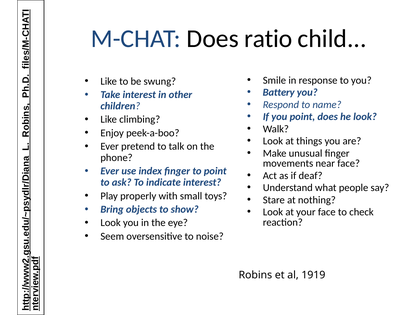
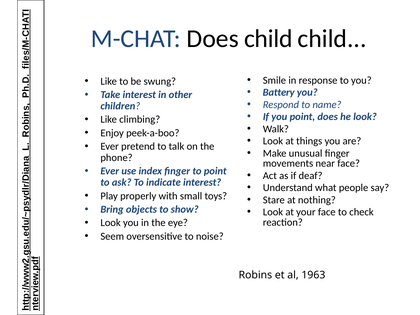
Does ratio: ratio -> child
1919: 1919 -> 1963
